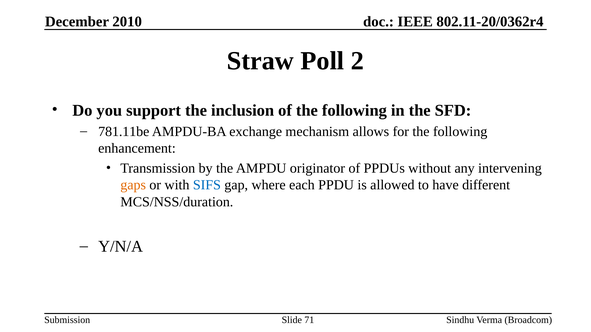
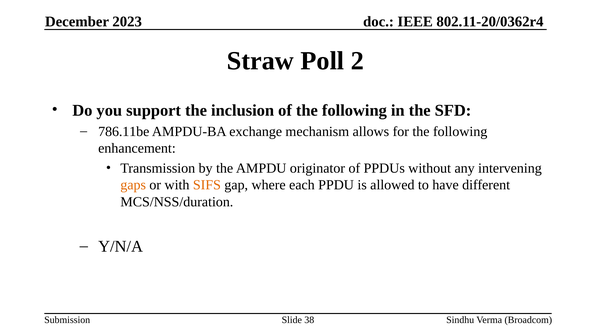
2010: 2010 -> 2023
781.11be: 781.11be -> 786.11be
SIFS colour: blue -> orange
71: 71 -> 38
